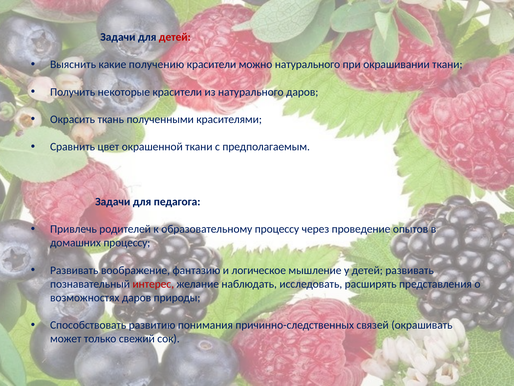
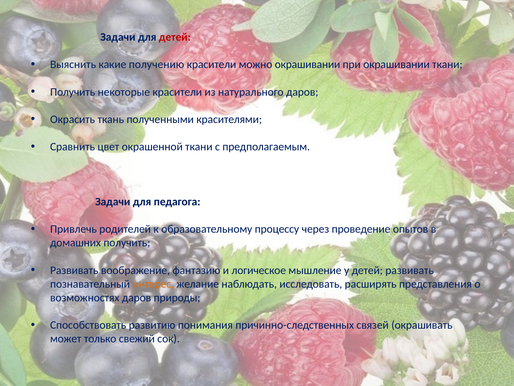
можно натурального: натурального -> окрашивании
домашних процессу: процессу -> получить
интерес colour: red -> orange
